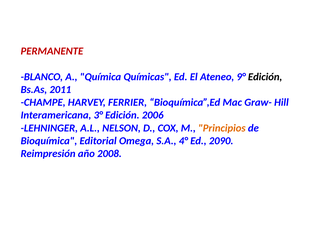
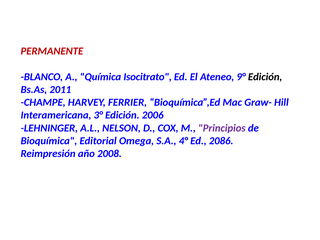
Químicas: Químicas -> Isocitrato
Principios colour: orange -> purple
2090: 2090 -> 2086
